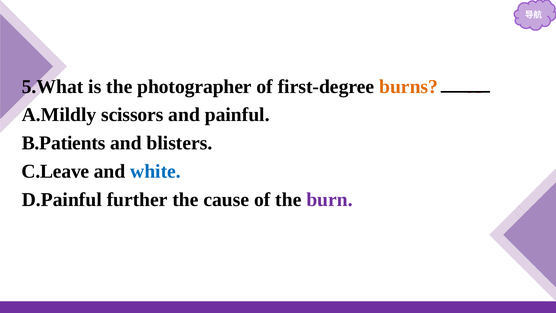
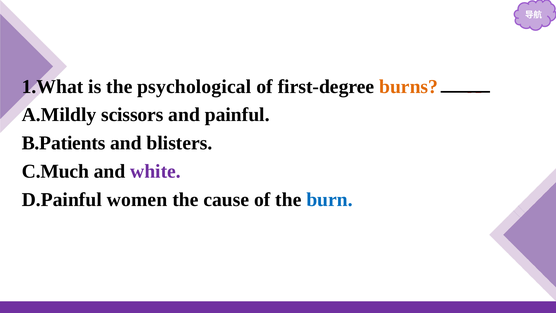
5.What: 5.What -> 1.What
photographer: photographer -> psychological
C.Leave: C.Leave -> C.Much
white colour: blue -> purple
further: further -> women
burn colour: purple -> blue
